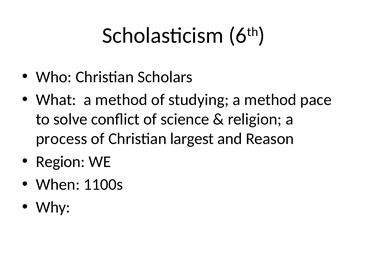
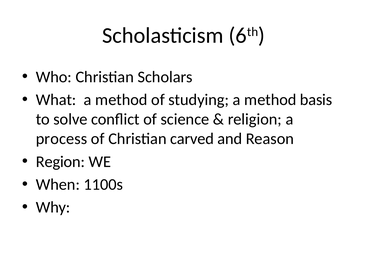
pace: pace -> basis
largest: largest -> carved
